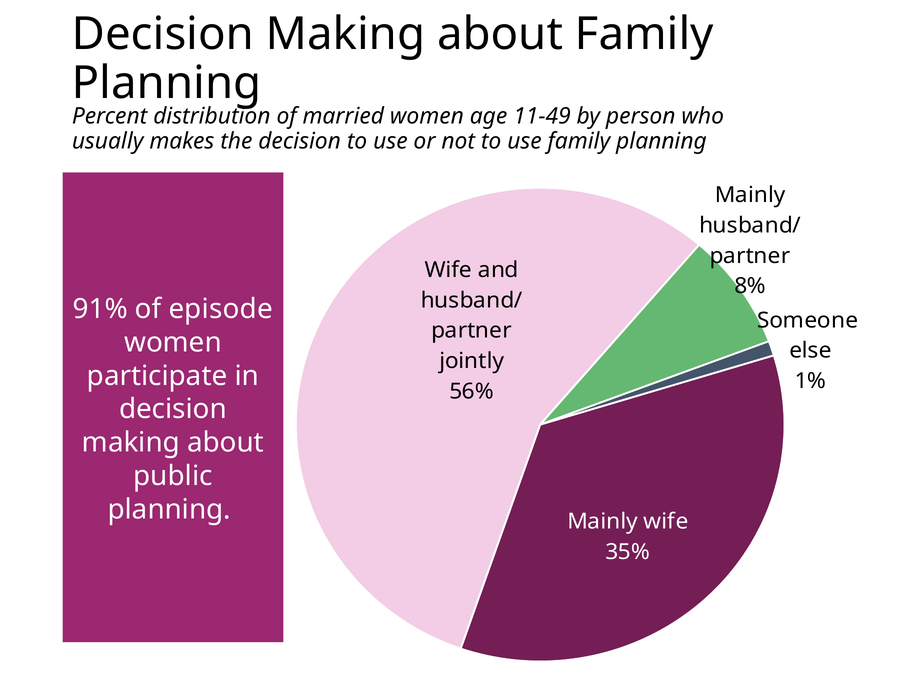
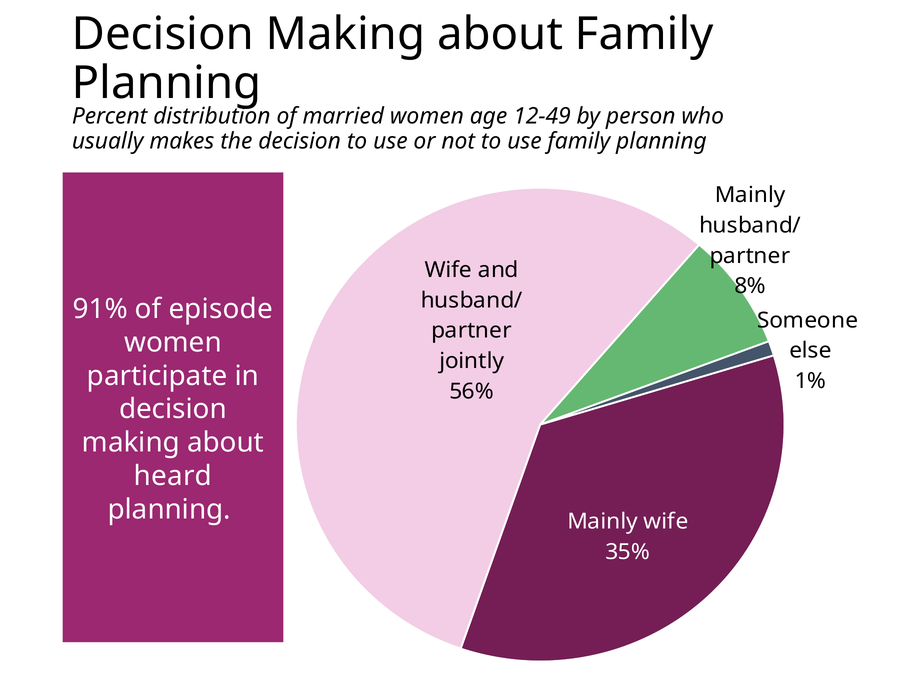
11-49: 11-49 -> 12-49
public: public -> heard
